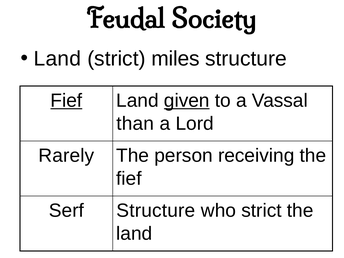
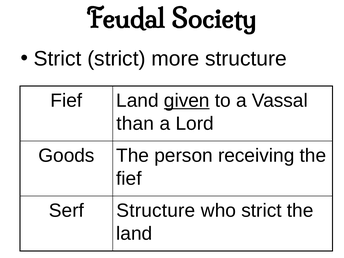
Land at (57, 59): Land -> Strict
miles: miles -> more
Fief at (66, 101) underline: present -> none
Rarely: Rarely -> Goods
